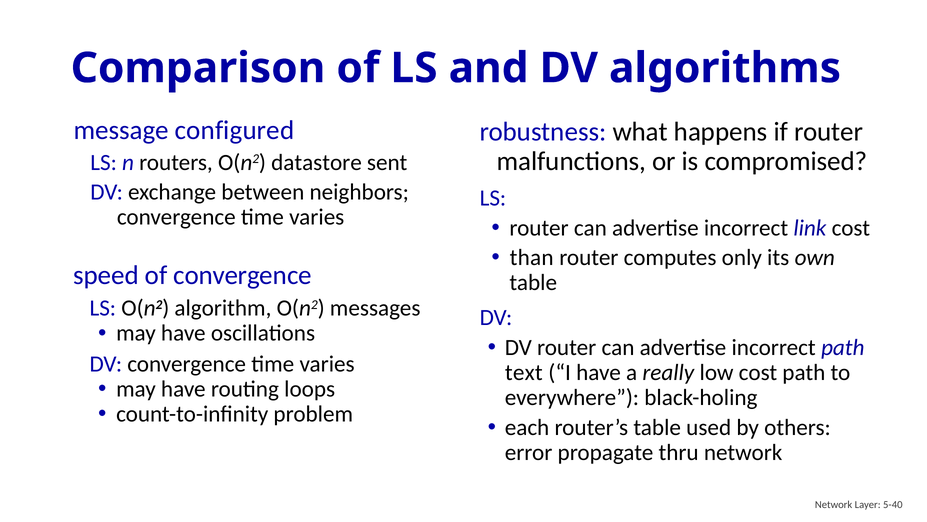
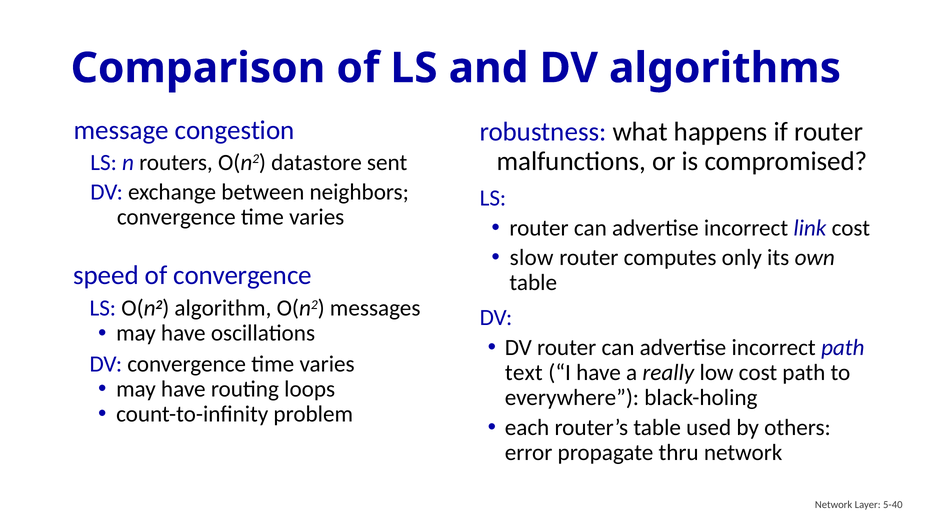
configured: configured -> congestion
than: than -> slow
